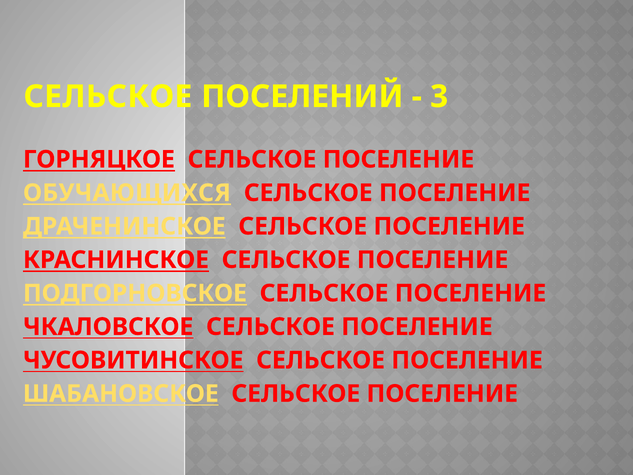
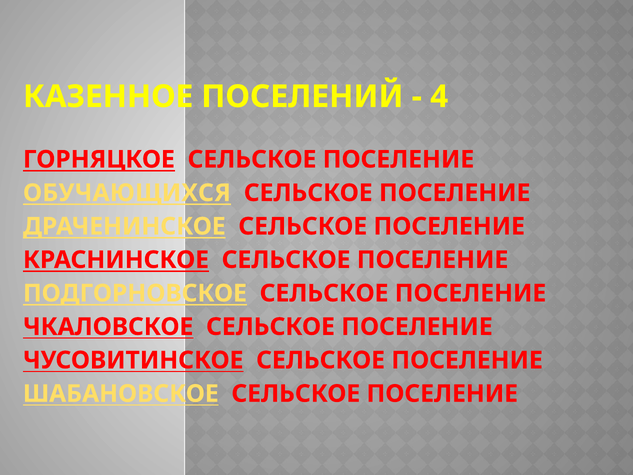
СЕЛЬСКОЕ at (108, 97): СЕЛЬСКОЕ -> КАЗЕННОЕ
3: 3 -> 4
